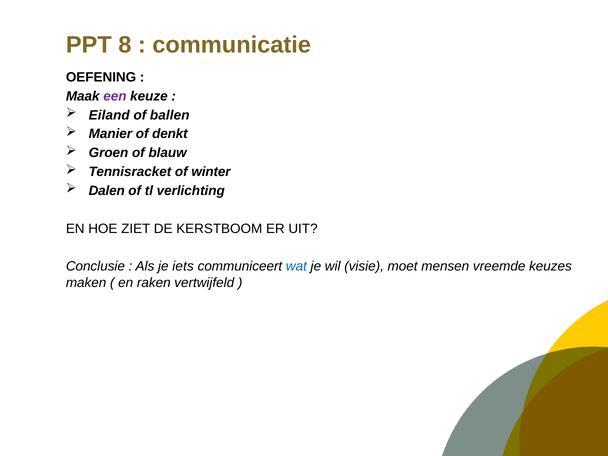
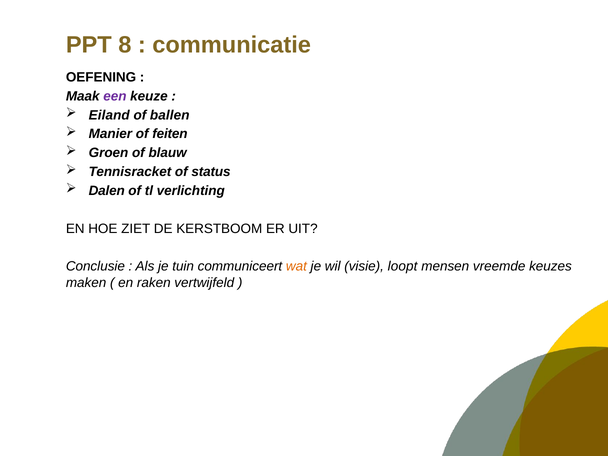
denkt: denkt -> feiten
winter: winter -> status
iets: iets -> tuin
wat colour: blue -> orange
moet: moet -> loopt
